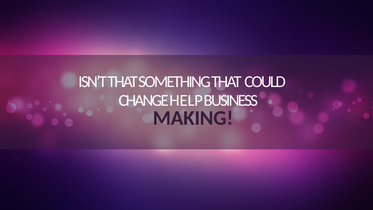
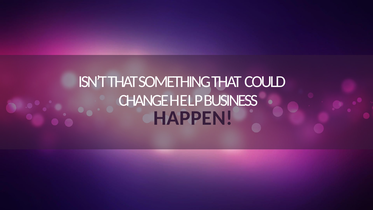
MAKING: MAKING -> HAPPEN
